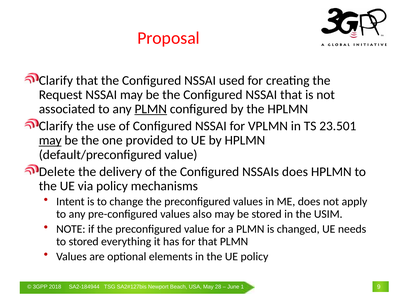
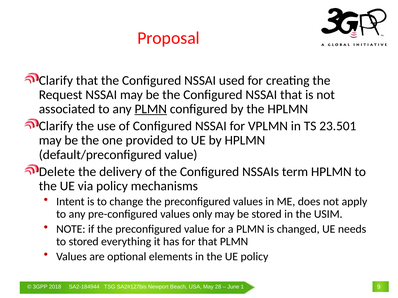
may at (50, 141) underline: present -> none
NSSAIs does: does -> term
also: also -> only
